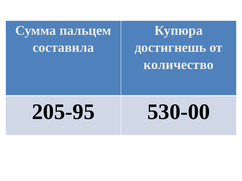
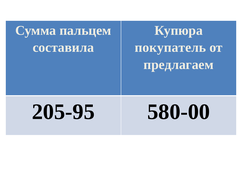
достигнешь: достигнешь -> покупатель
количество: количество -> предлагаем
530-00: 530-00 -> 580-00
